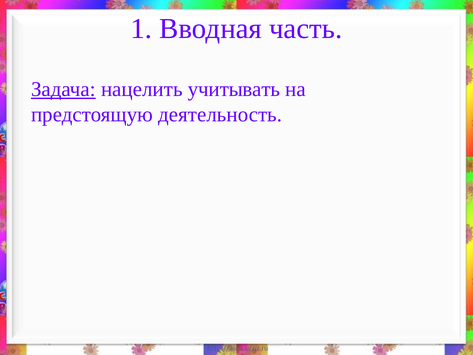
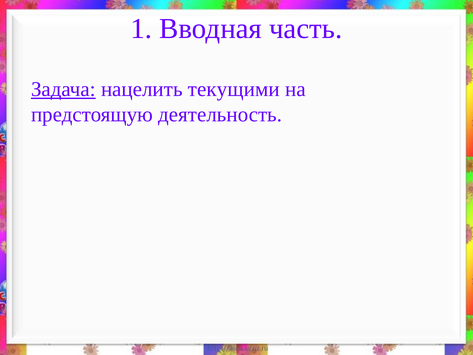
учитывать: учитывать -> текущими
